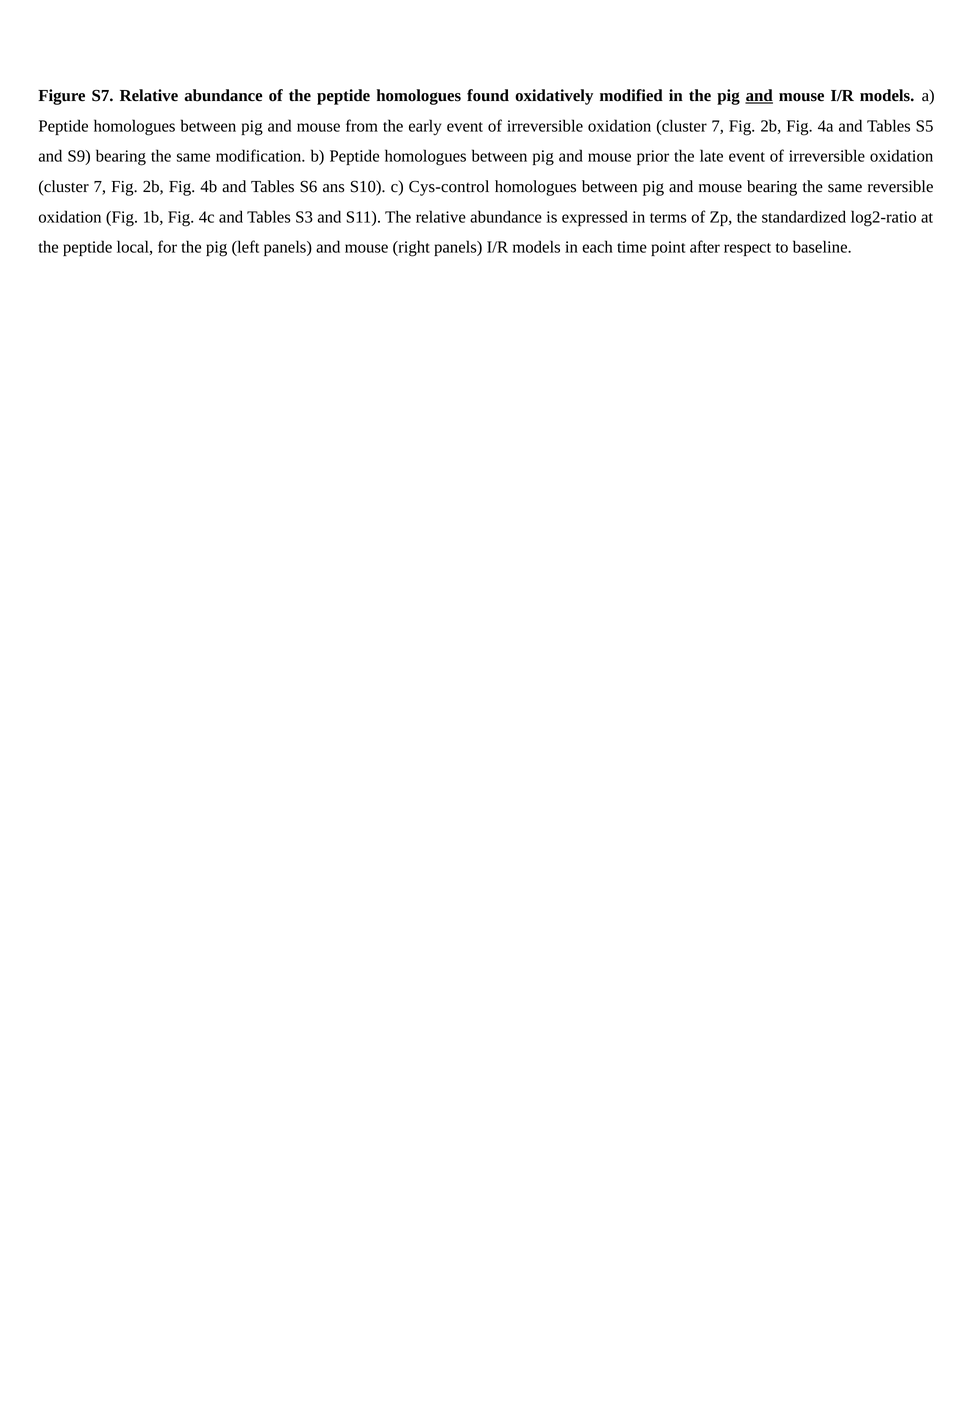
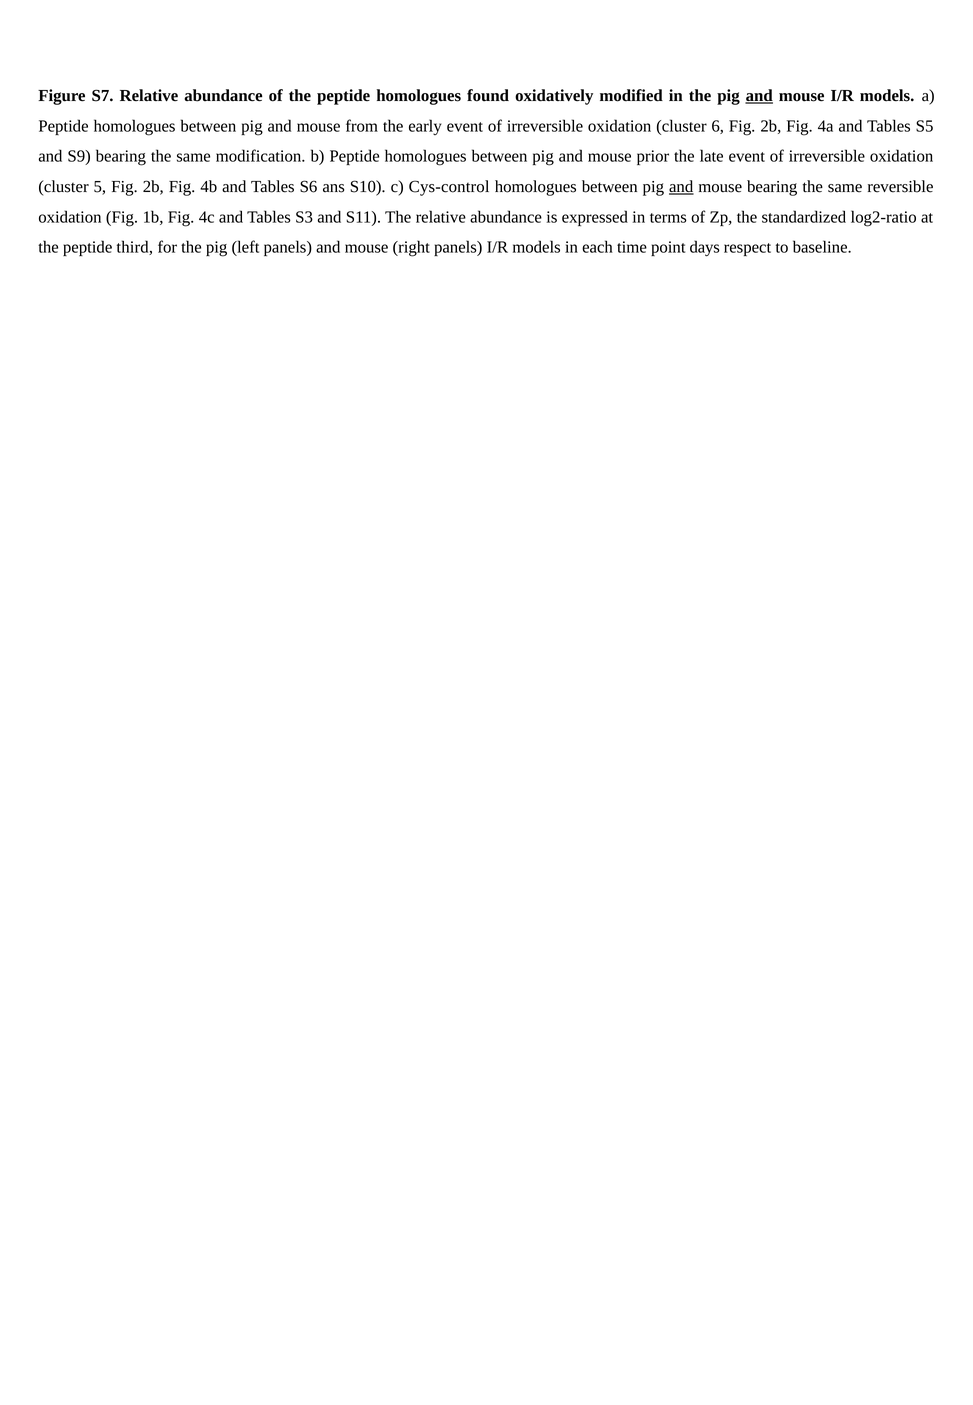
7 at (718, 126): 7 -> 6
7 at (100, 187): 7 -> 5
and at (681, 187) underline: none -> present
local: local -> third
after: after -> days
